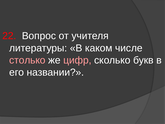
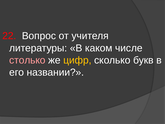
цифр colour: pink -> yellow
